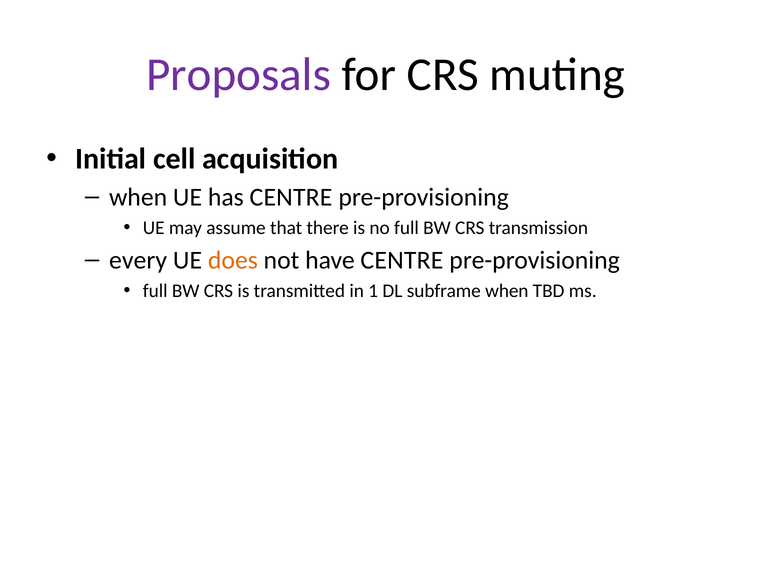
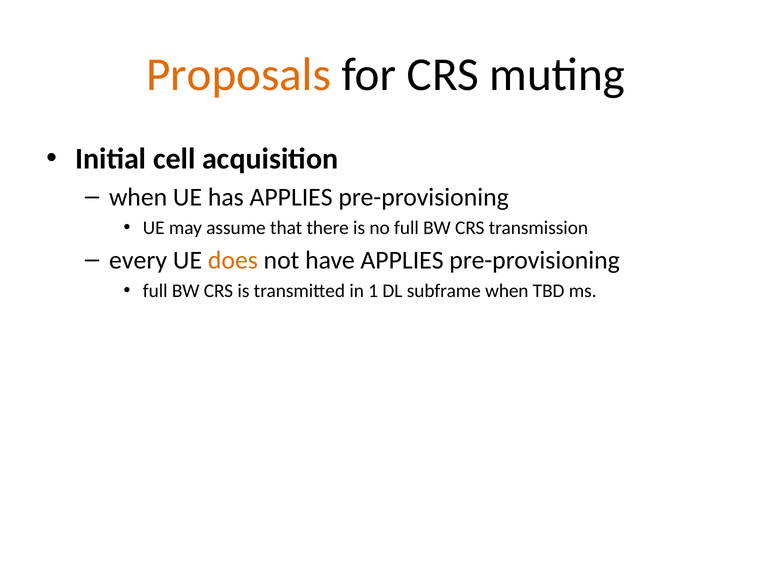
Proposals colour: purple -> orange
has CENTRE: CENTRE -> APPLIES
have CENTRE: CENTRE -> APPLIES
